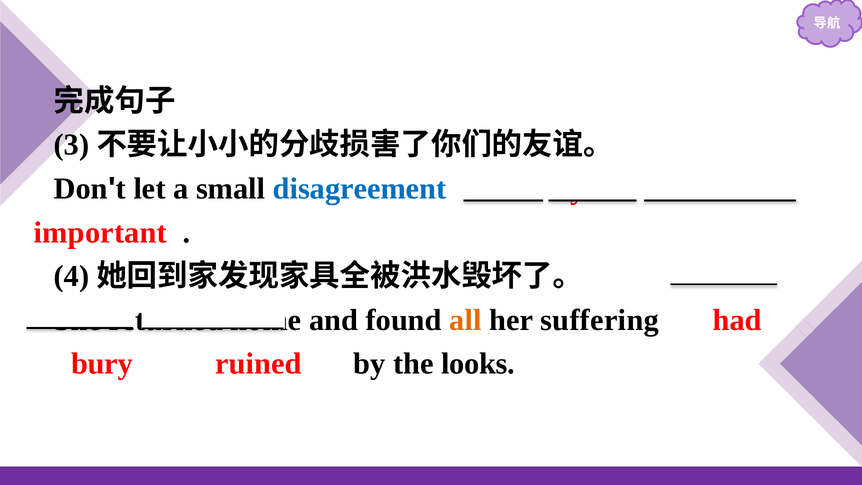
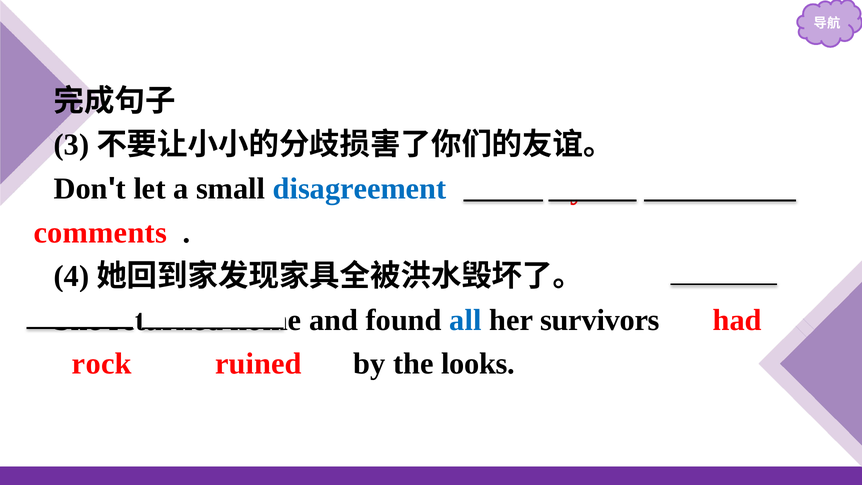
important: important -> comments
all colour: orange -> blue
suffering: suffering -> survivors
bury: bury -> rock
